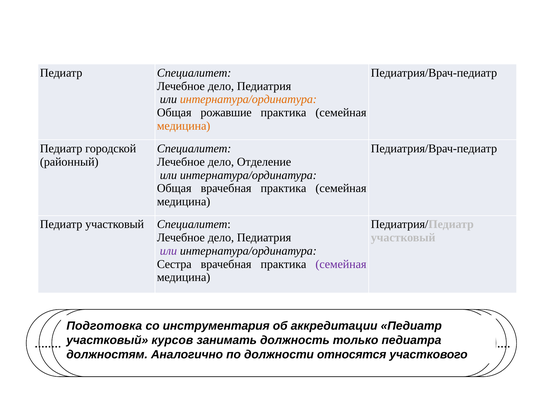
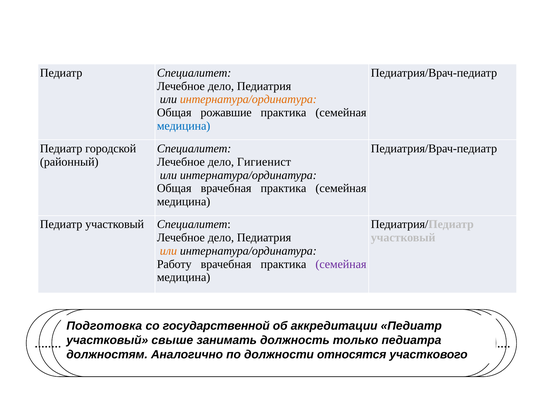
медицина at (184, 126) colour: orange -> blue
Отделение: Отделение -> Гигиенист
или at (168, 251) colour: purple -> orange
Сестра: Сестра -> Работу
инструментария: инструментария -> государственной
курсов: курсов -> свыше
